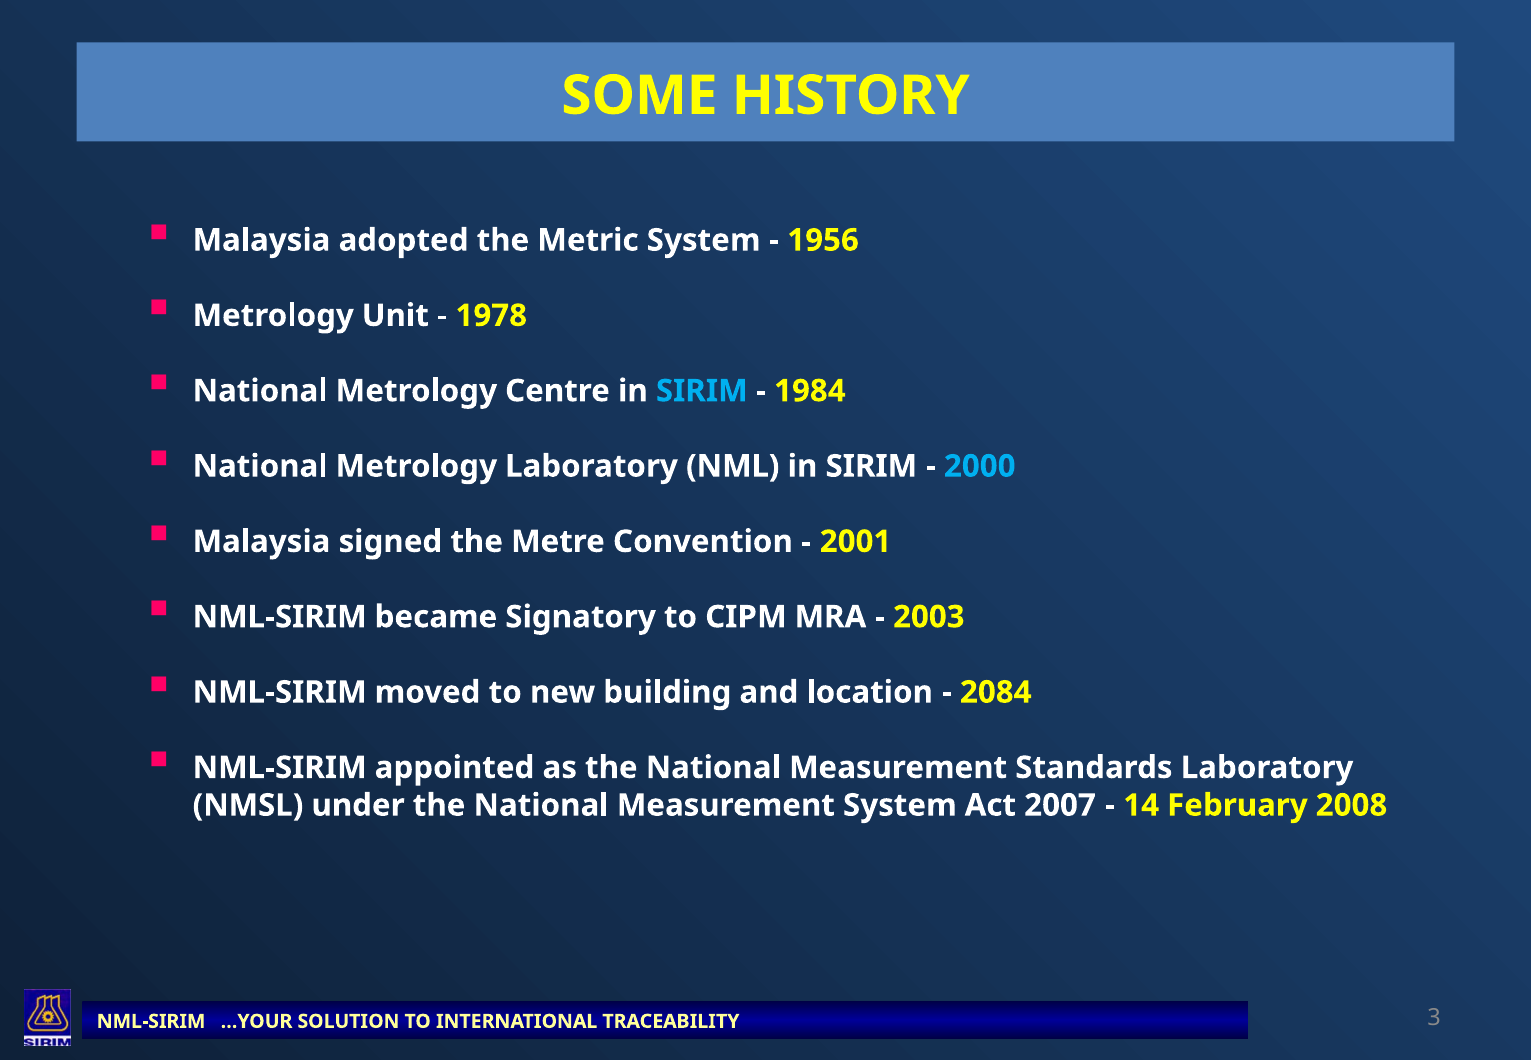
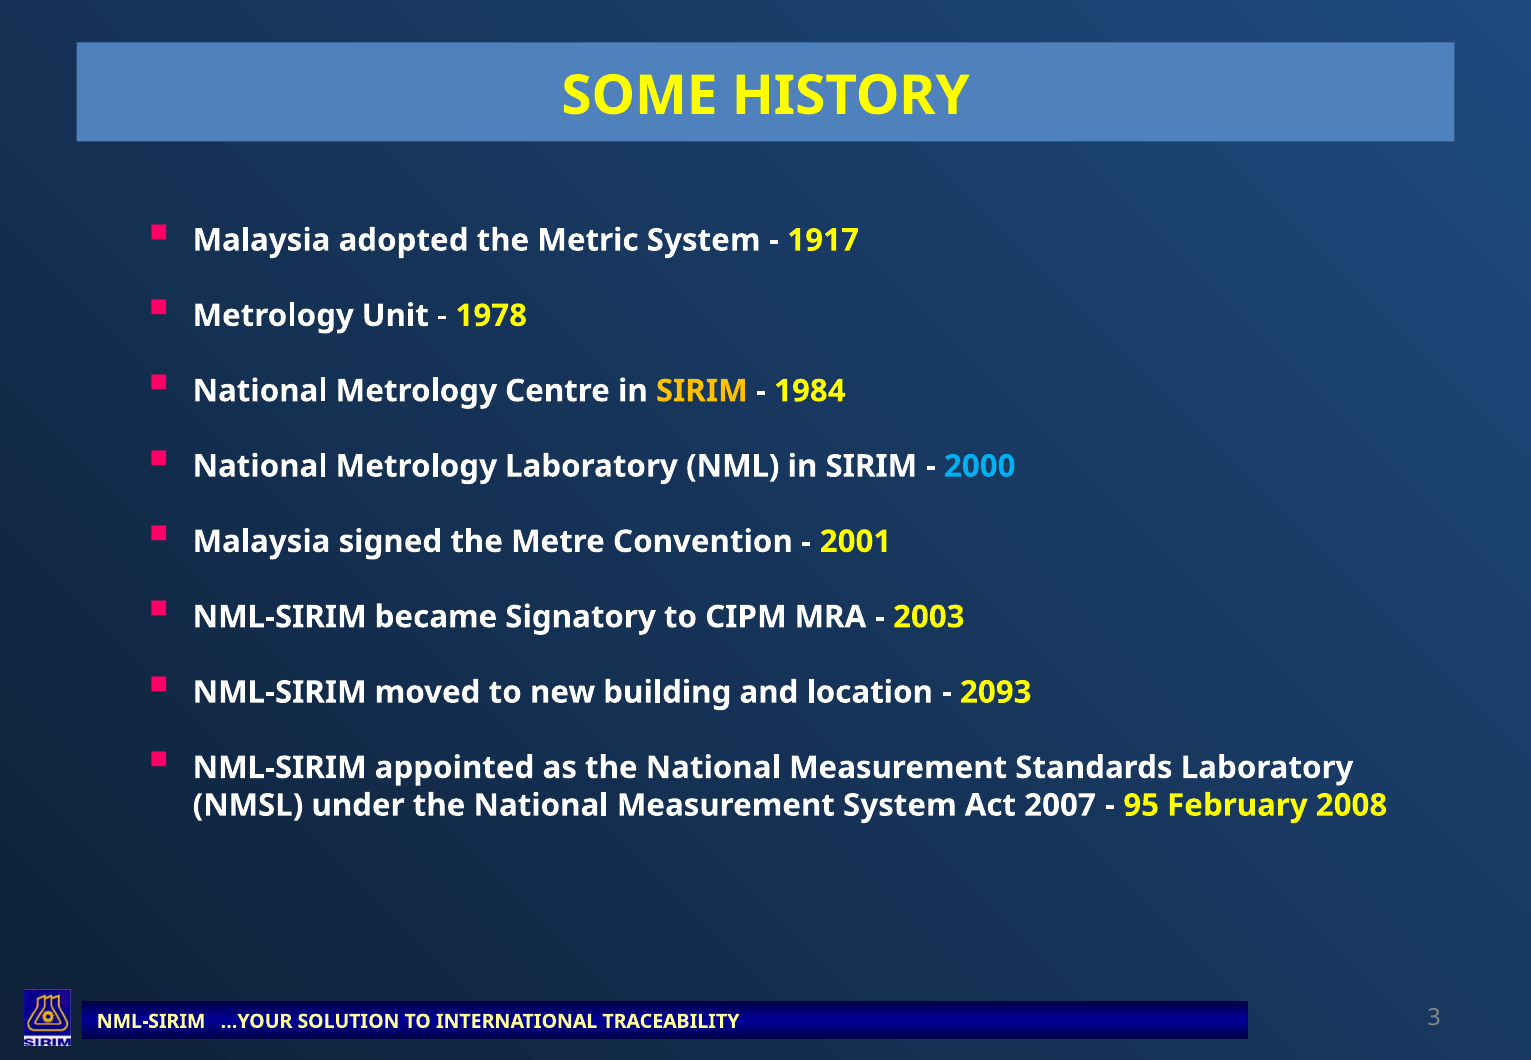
1956: 1956 -> 1917
SIRIM at (702, 391) colour: light blue -> yellow
2084: 2084 -> 2093
14: 14 -> 95
